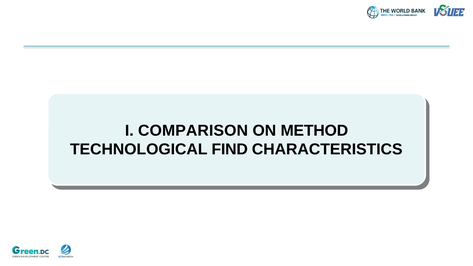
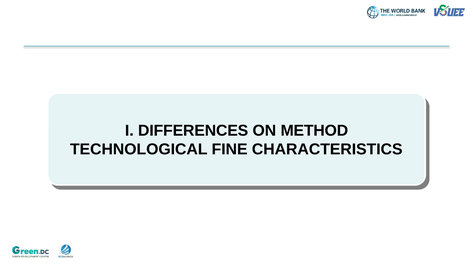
COMPARISON: COMPARISON -> DIFFERENCES
FIND: FIND -> FINE
